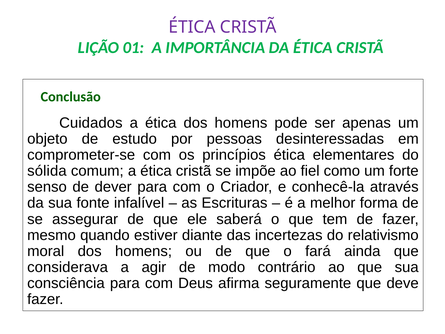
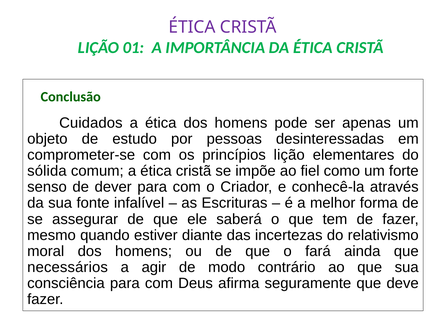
princípios ética: ética -> lição
considerava: considerava -> necessários
